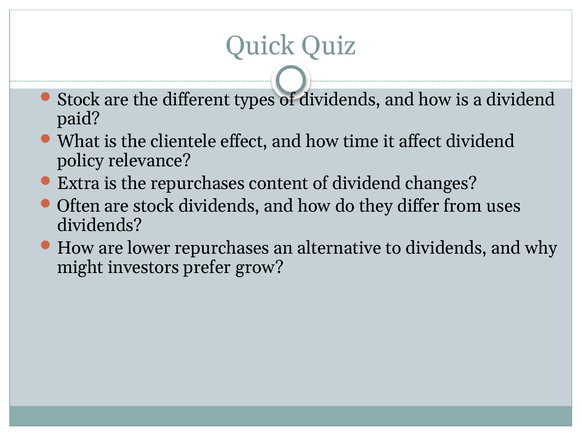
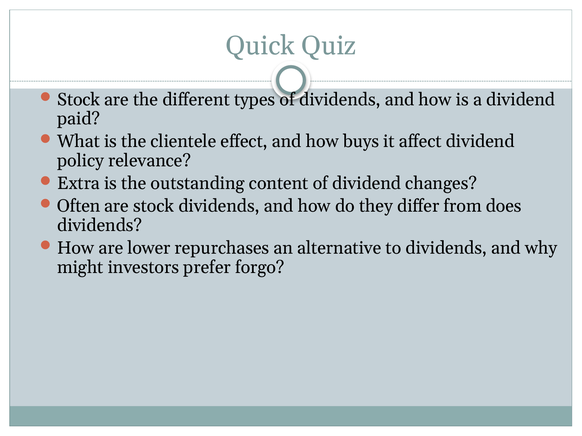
time: time -> buys
the repurchases: repurchases -> outstanding
uses: uses -> does
grow: grow -> forgo
